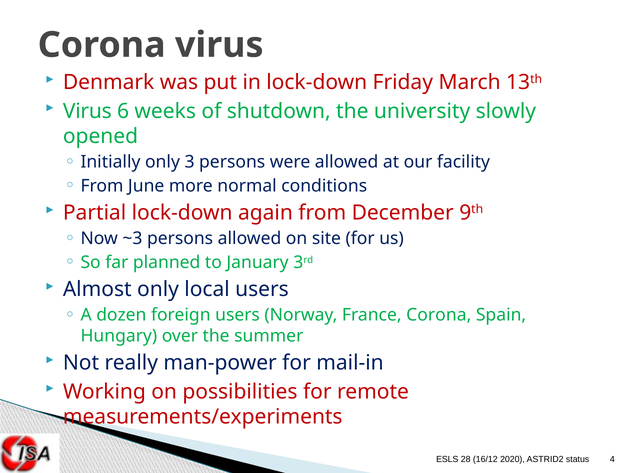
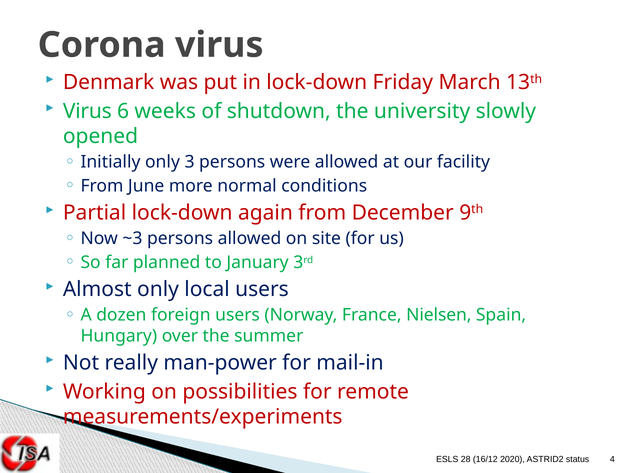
France Corona: Corona -> Nielsen
